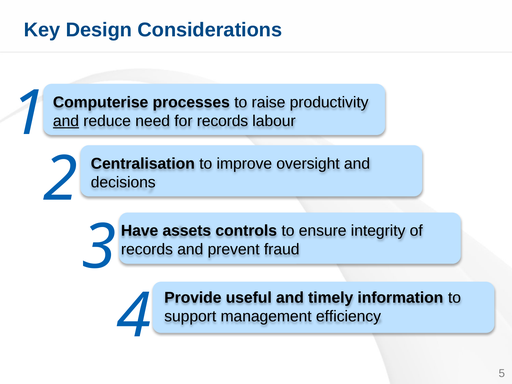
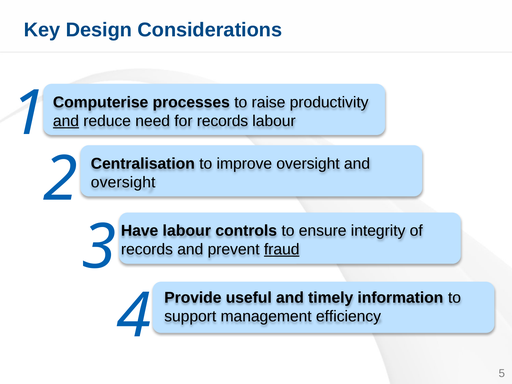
decisions at (123, 182): decisions -> oversight
Have assets: assets -> labour
fraud underline: none -> present
